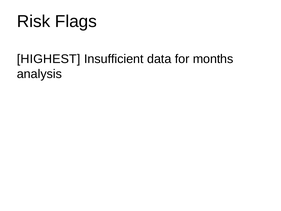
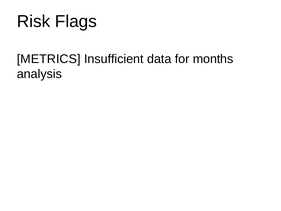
HIGHEST: HIGHEST -> METRICS
